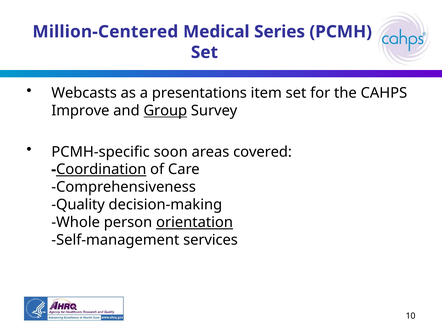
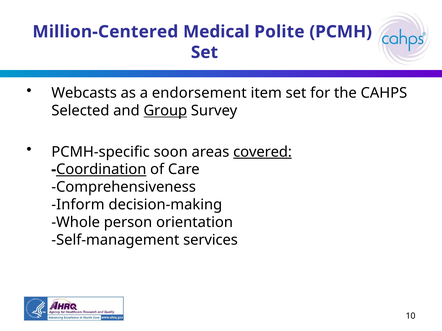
Series: Series -> Polite
presentations: presentations -> endorsement
Improve: Improve -> Selected
covered underline: none -> present
Quality: Quality -> Inform
orientation underline: present -> none
